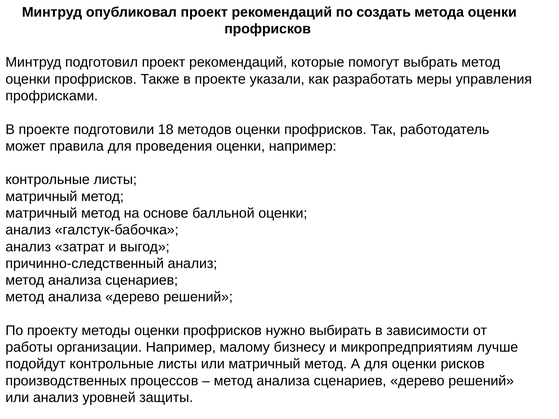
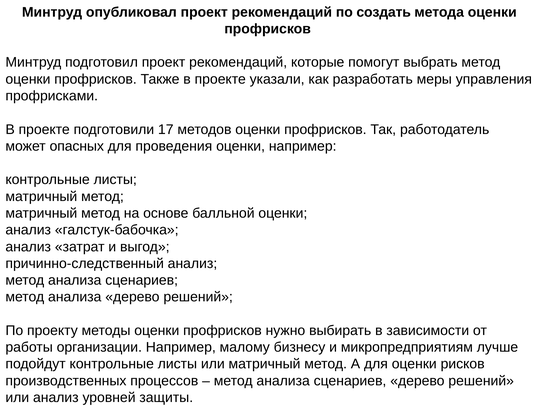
18: 18 -> 17
правила: правила -> опасных
